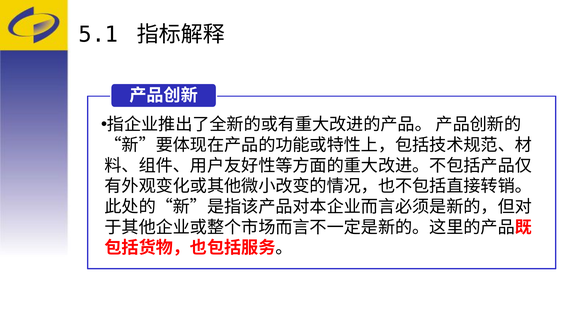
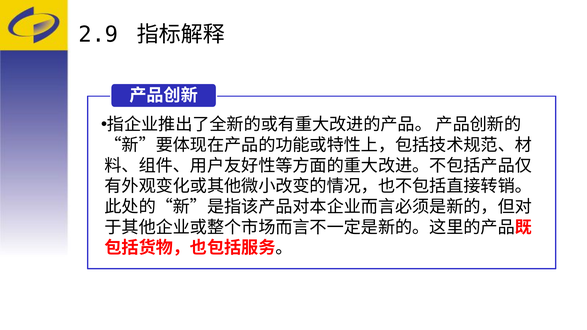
5.1: 5.1 -> 2.9
